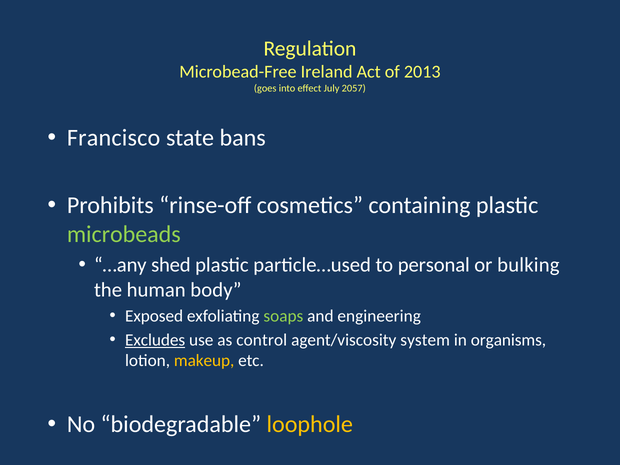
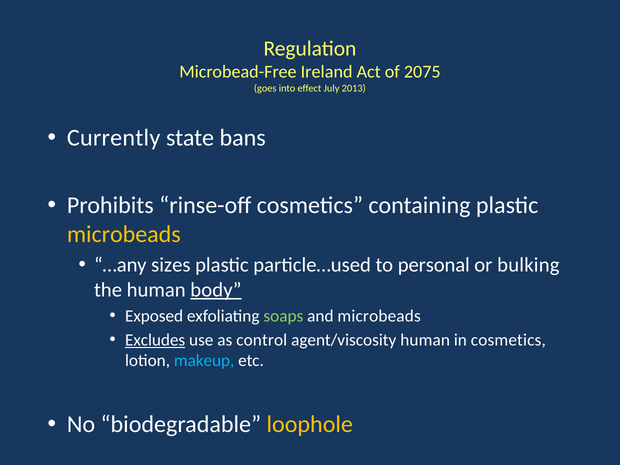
2013: 2013 -> 2075
2057: 2057 -> 2013
Francisco: Francisco -> Currently
microbeads at (124, 234) colour: light green -> yellow
shed: shed -> sizes
body underline: none -> present
and engineering: engineering -> microbeads
agent/viscosity system: system -> human
in organisms: organisms -> cosmetics
makeup colour: yellow -> light blue
